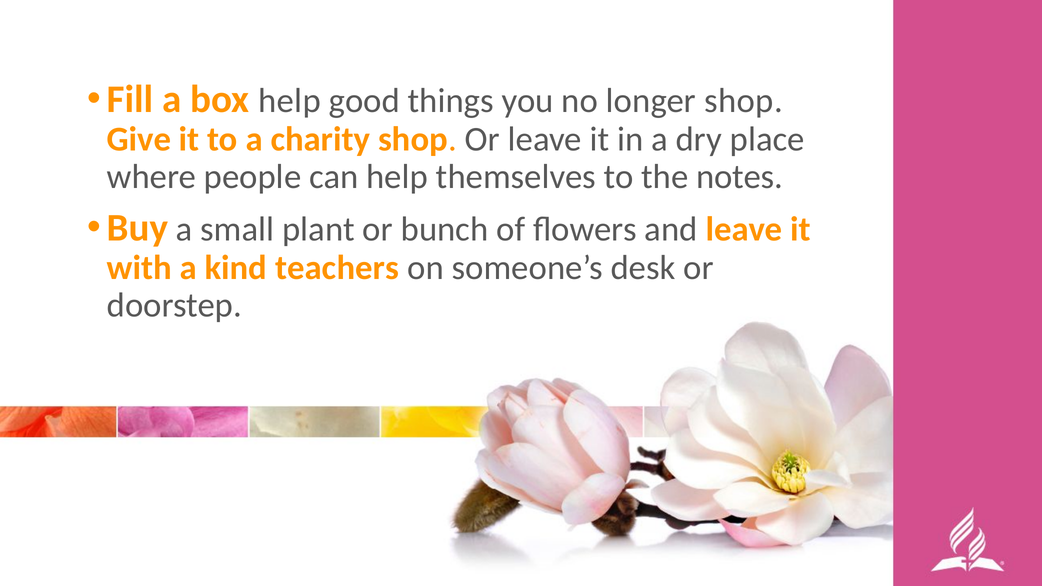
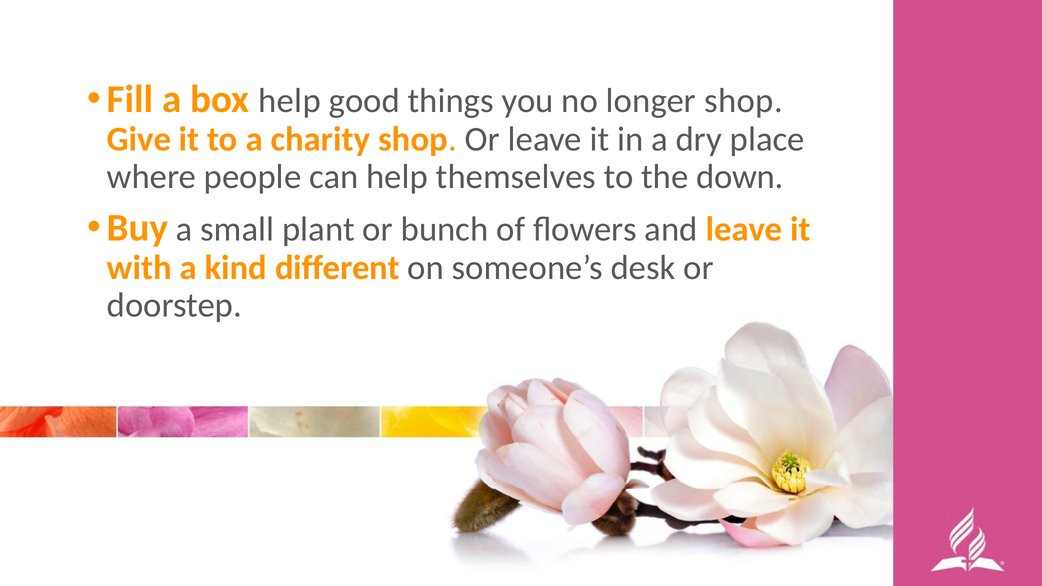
notes: notes -> down
teachers: teachers -> different
